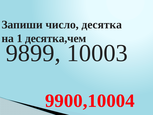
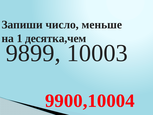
десятка: десятка -> меньше
